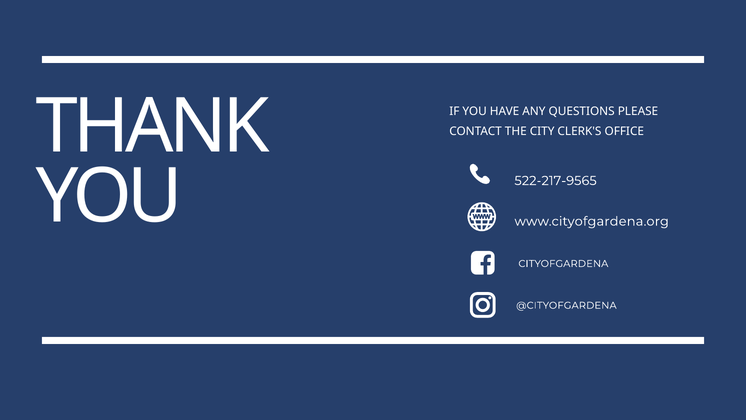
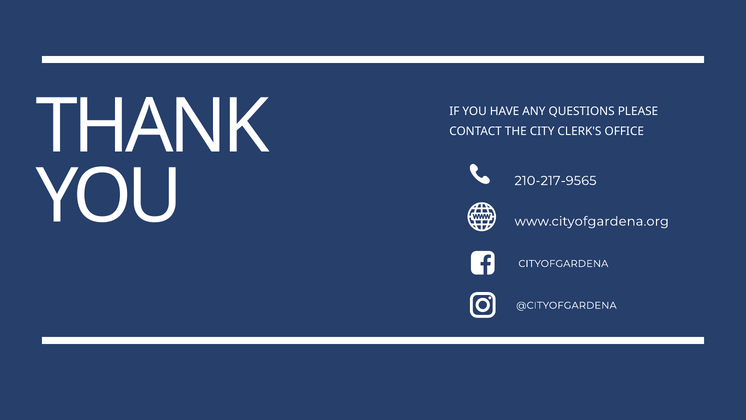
522-217-9565: 522-217-9565 -> 210-217-9565
